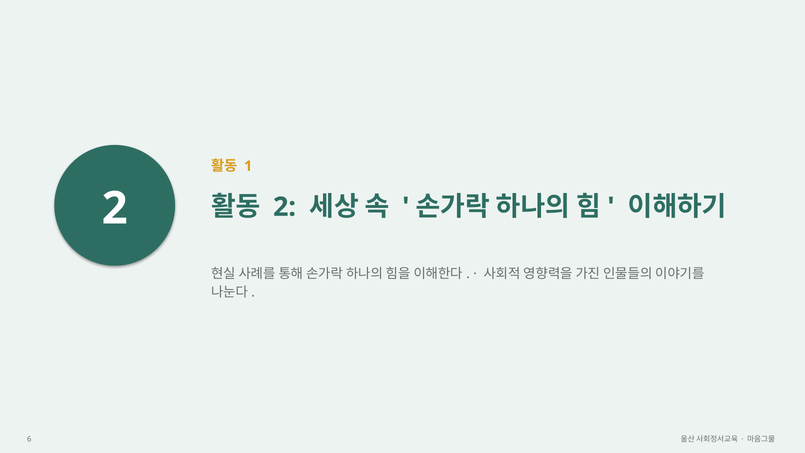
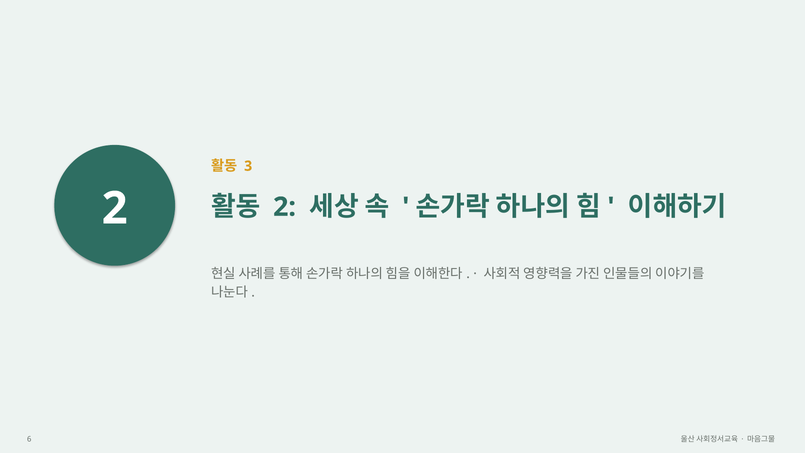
1: 1 -> 3
